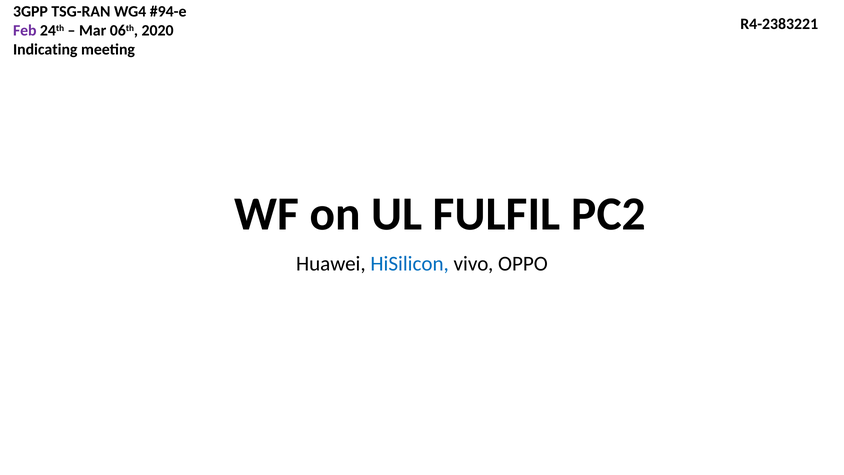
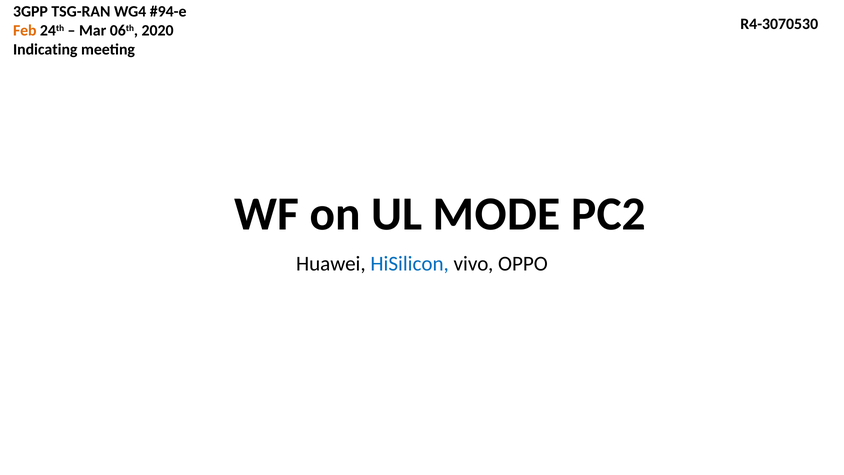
R4-2383221: R4-2383221 -> R4-3070530
Feb colour: purple -> orange
FULFIL: FULFIL -> MODE
